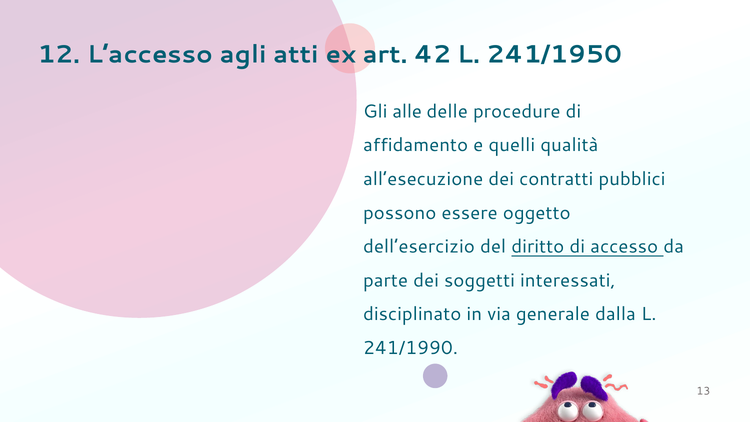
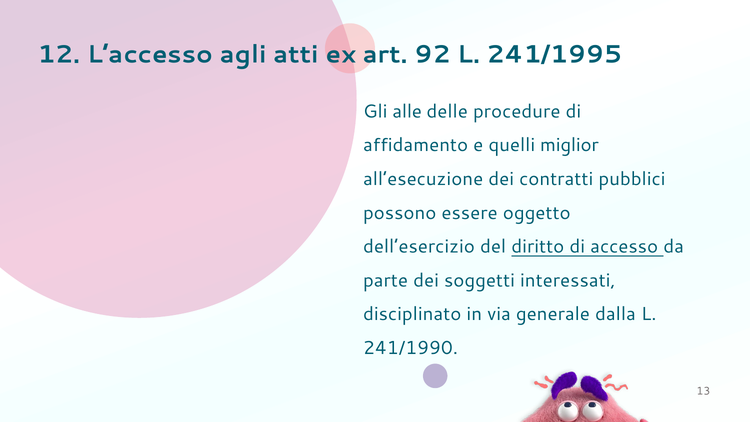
42: 42 -> 92
241/1950: 241/1950 -> 241/1995
qualità: qualità -> miglior
